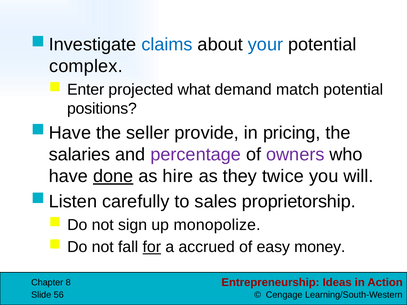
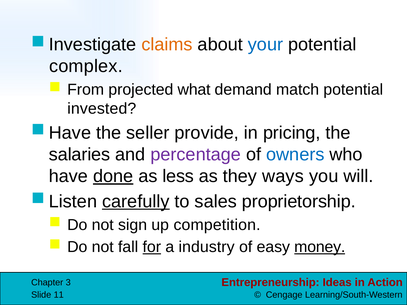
claims colour: blue -> orange
Enter: Enter -> From
positions: positions -> invested
owners colour: purple -> blue
hire: hire -> less
twice: twice -> ways
carefully underline: none -> present
monopolize: monopolize -> competition
accrued: accrued -> industry
money underline: none -> present
8: 8 -> 3
56: 56 -> 11
